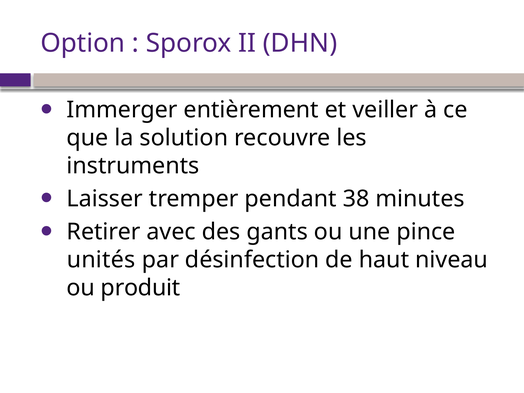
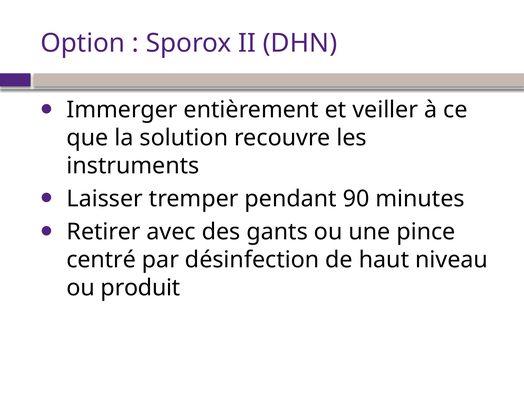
38: 38 -> 90
unités: unités -> centré
